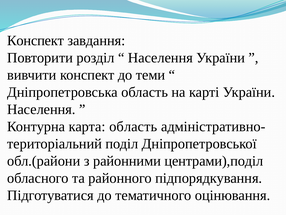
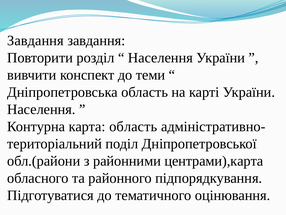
Конспект at (36, 41): Конспект -> Завдання
центрами),поділ: центрами),поділ -> центрами),карта
